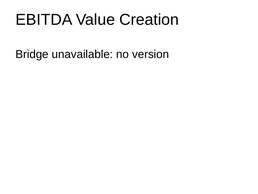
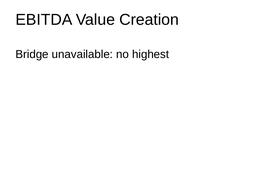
version: version -> highest
